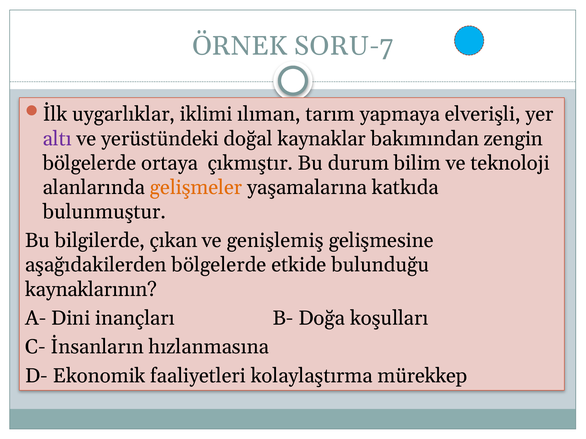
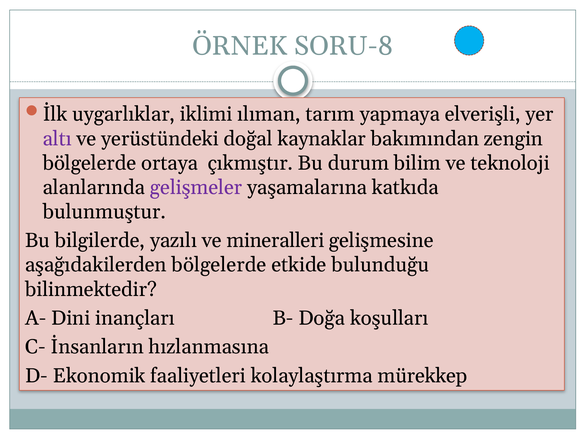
SORU-7: SORU-7 -> SORU-8
gelişmeler colour: orange -> purple
çıkan: çıkan -> yazılı
genişlemiş: genişlemiş -> mineralleri
kaynaklarının: kaynaklarının -> bilinmektedir
